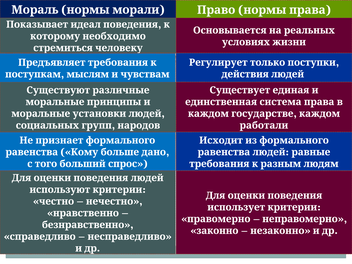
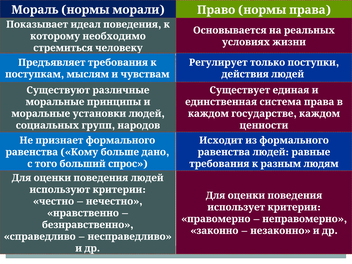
работали: работали -> ценности
